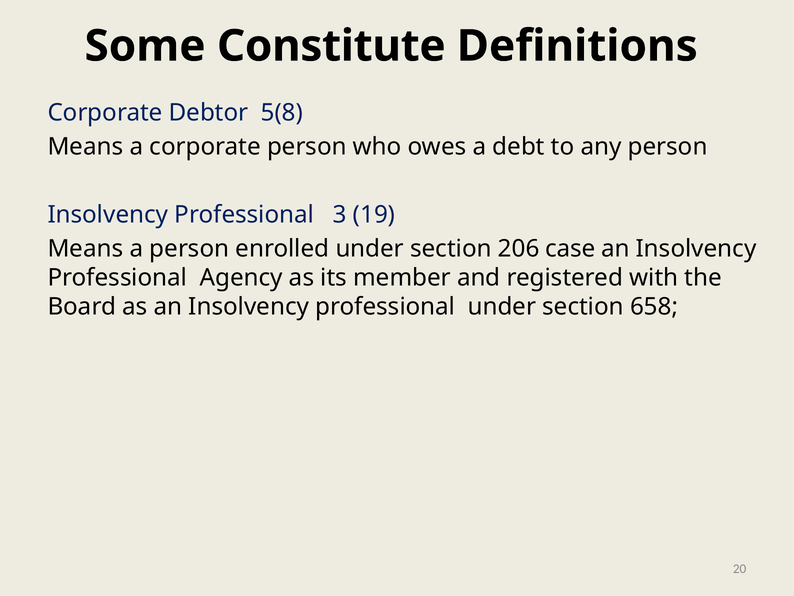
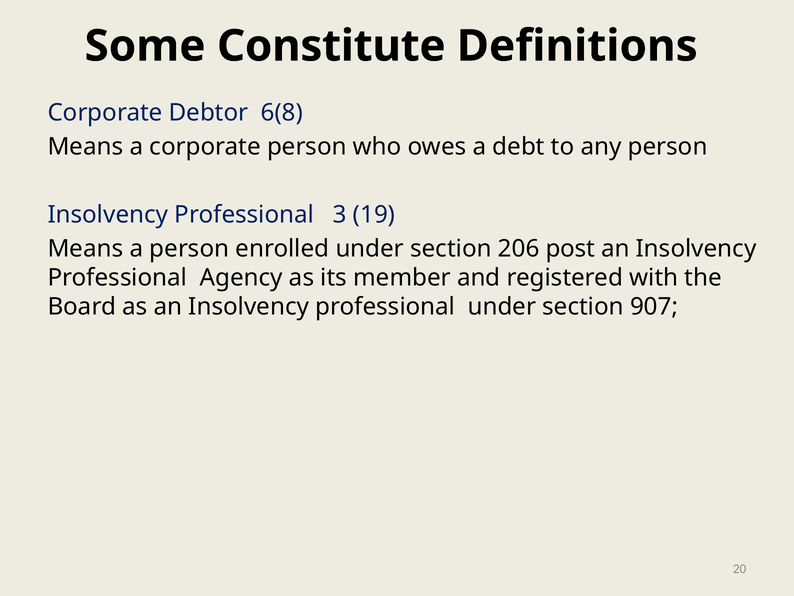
5(8: 5(8 -> 6(8
case: case -> post
658: 658 -> 907
